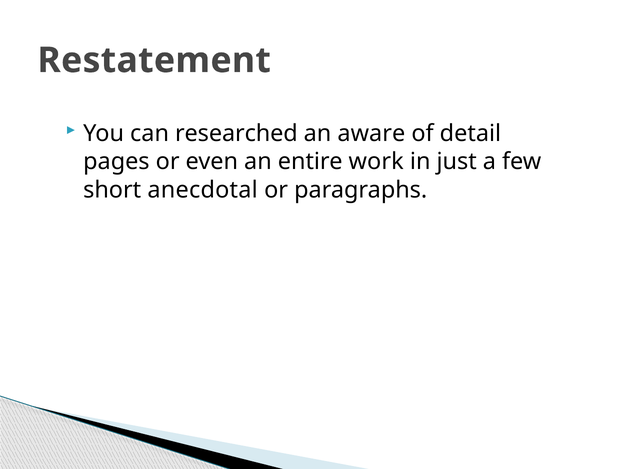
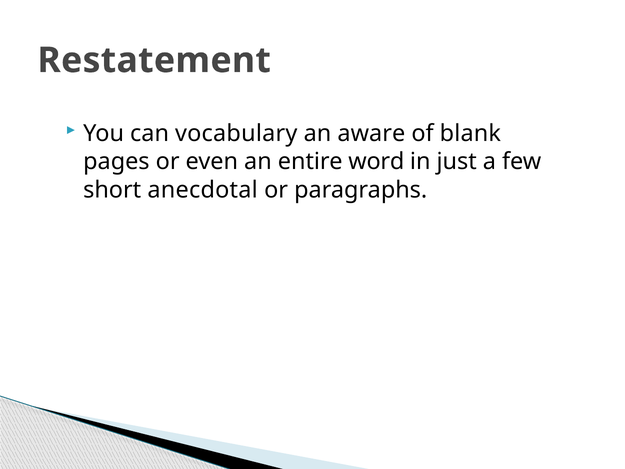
researched: researched -> vocabulary
detail: detail -> blank
work: work -> word
